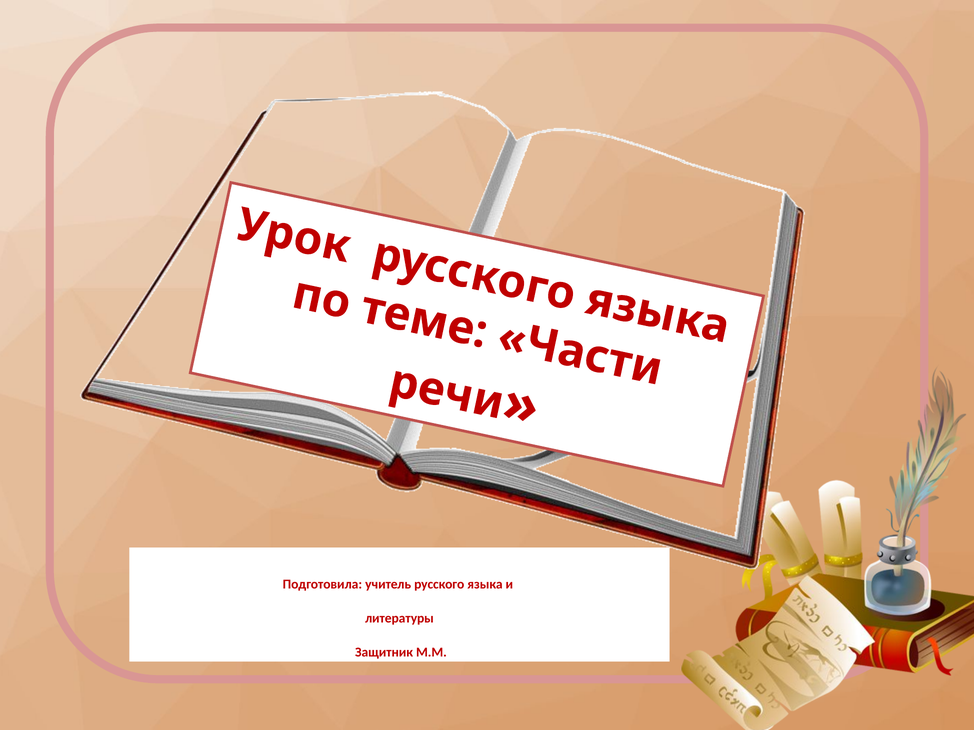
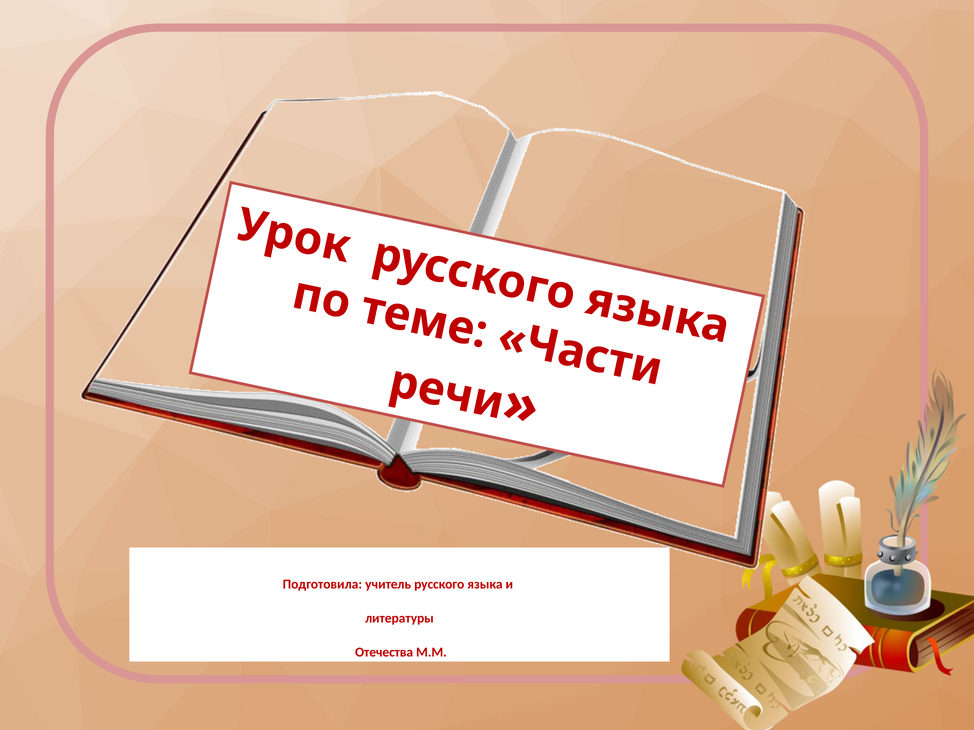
Защитник: Защитник -> Отечества
